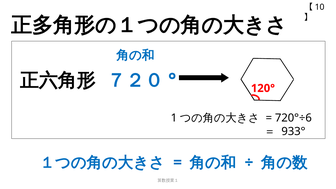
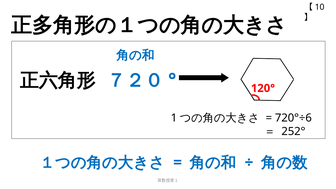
933°: 933° -> 252°
